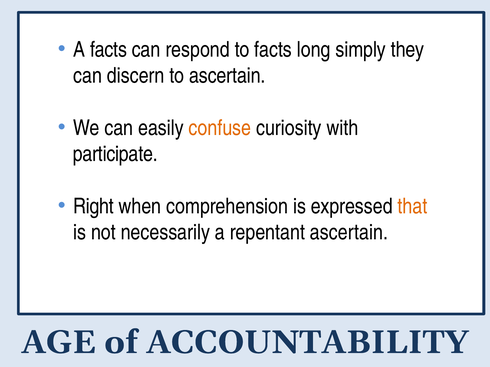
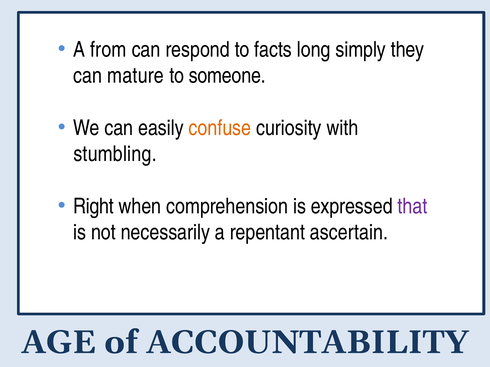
A facts: facts -> from
discern: discern -> mature
to ascertain: ascertain -> someone
participate: participate -> stumbling
that colour: orange -> purple
